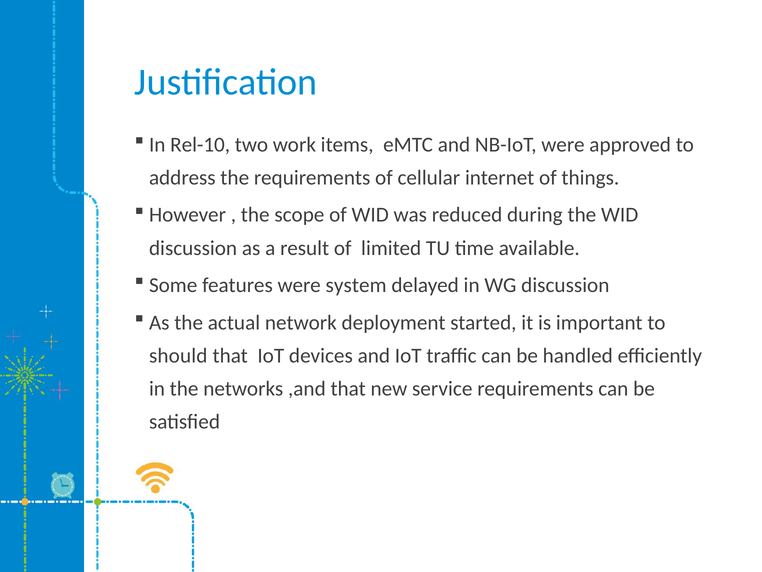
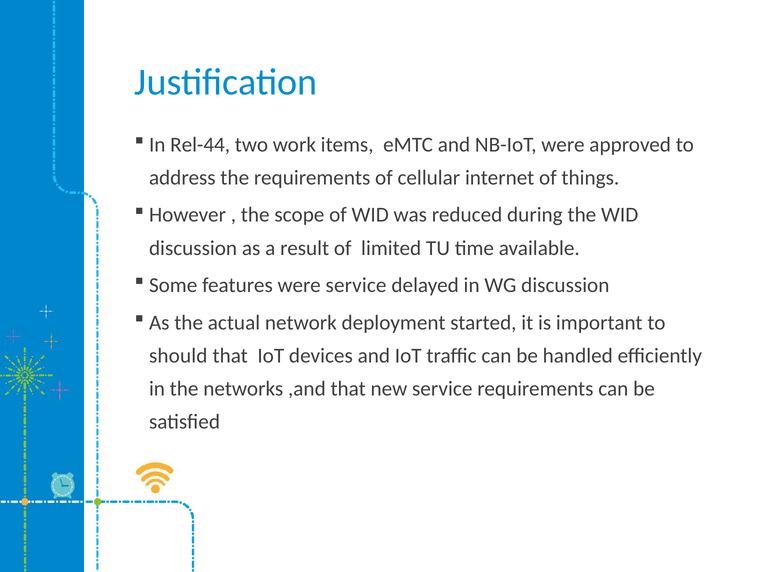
Rel-10: Rel-10 -> Rel-44
were system: system -> service
